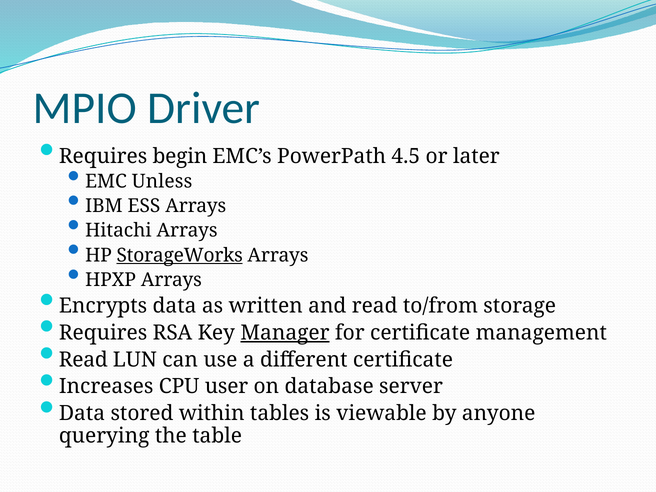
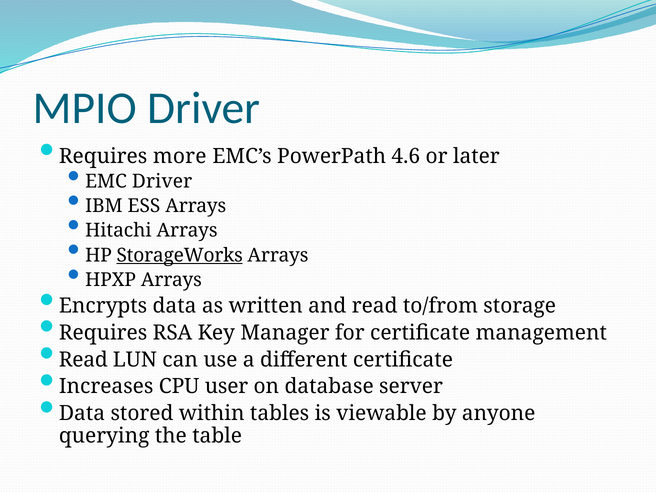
begin: begin -> more
4.5: 4.5 -> 4.6
EMC Unless: Unless -> Driver
Manager underline: present -> none
